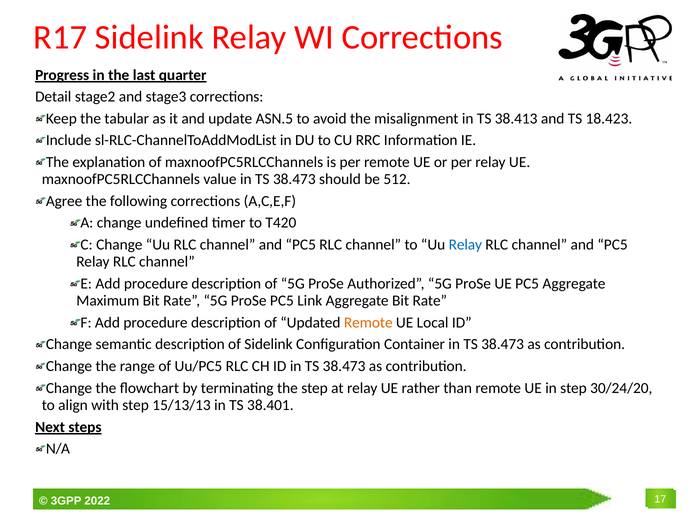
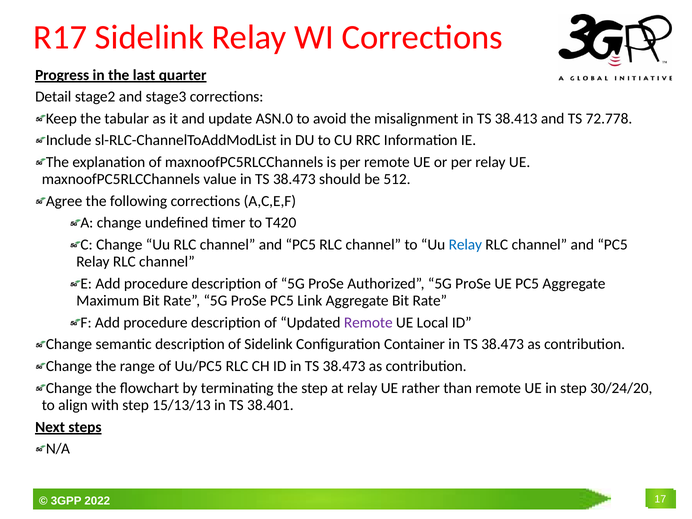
ASN.5: ASN.5 -> ASN.0
18.423: 18.423 -> 72.778
Remote at (368, 323) colour: orange -> purple
